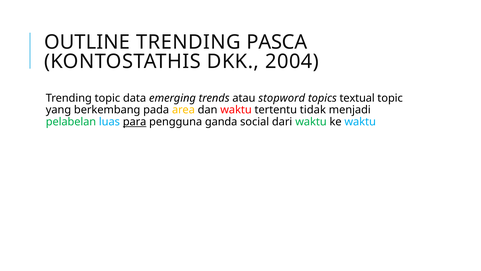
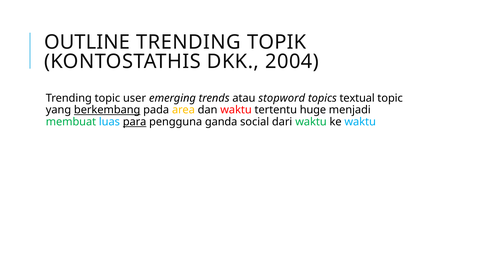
PASCA: PASCA -> TOPIK
data: data -> user
berkembang underline: none -> present
tidak: tidak -> huge
pelabelan: pelabelan -> membuat
